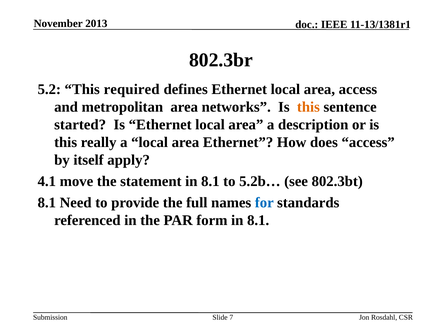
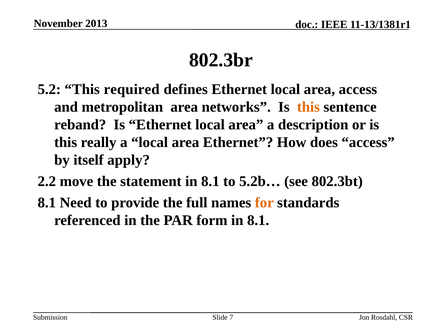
started: started -> reband
4.1: 4.1 -> 2.2
for colour: blue -> orange
